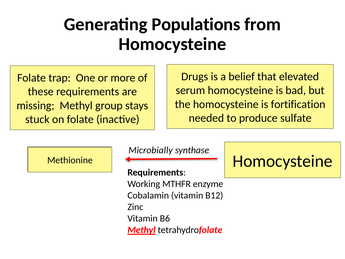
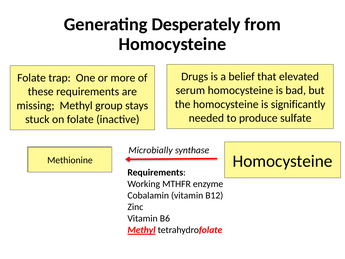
Populations: Populations -> Desperately
fortification: fortification -> significantly
